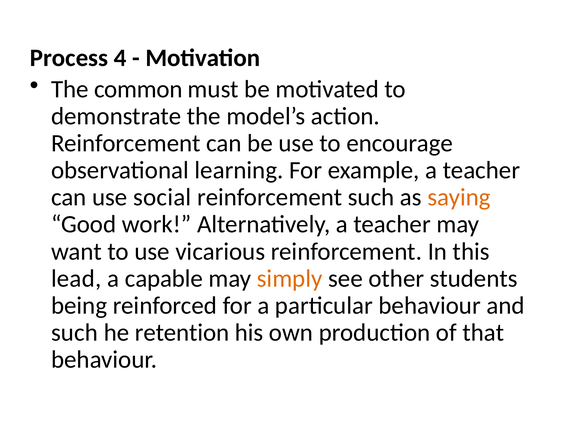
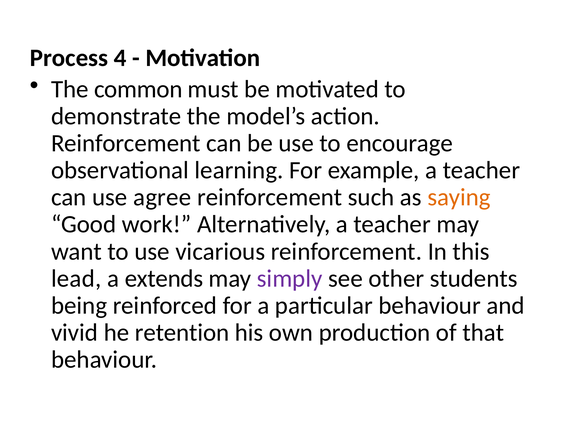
social: social -> agree
capable: capable -> extends
simply colour: orange -> purple
such at (74, 332): such -> vivid
